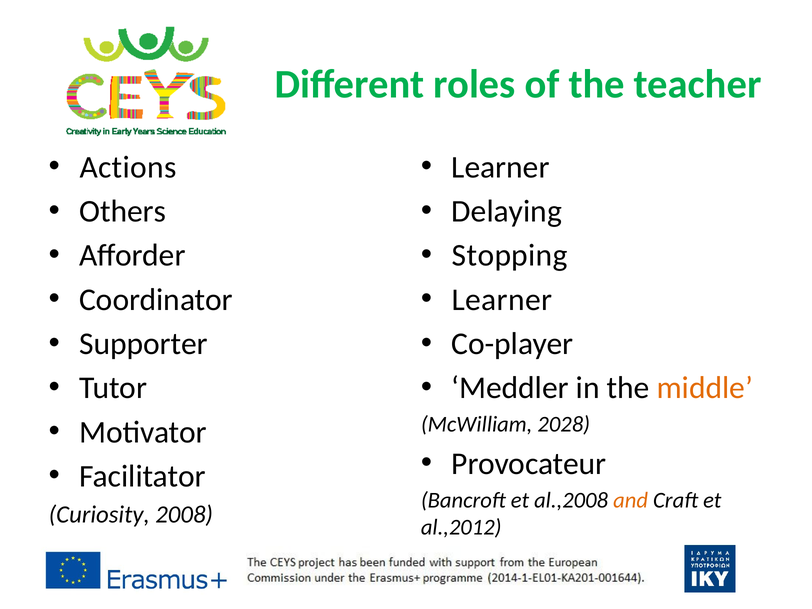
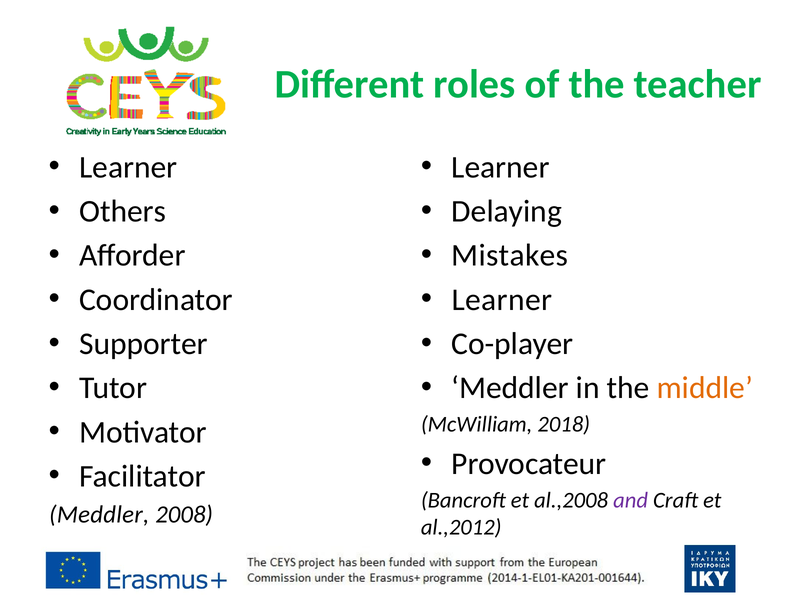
Actions at (128, 167): Actions -> Learner
Stopping: Stopping -> Mistakes
2028: 2028 -> 2018
and colour: orange -> purple
Curiosity at (99, 515): Curiosity -> Meddler
